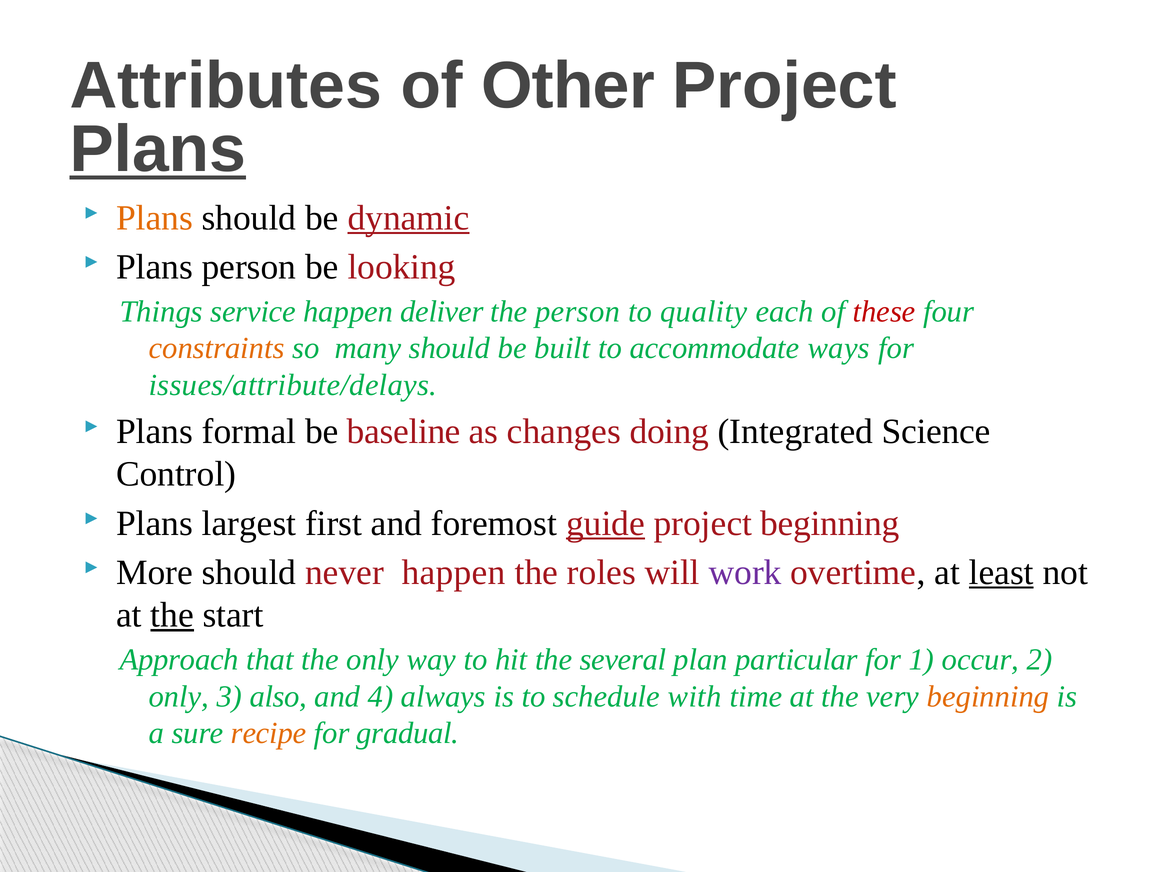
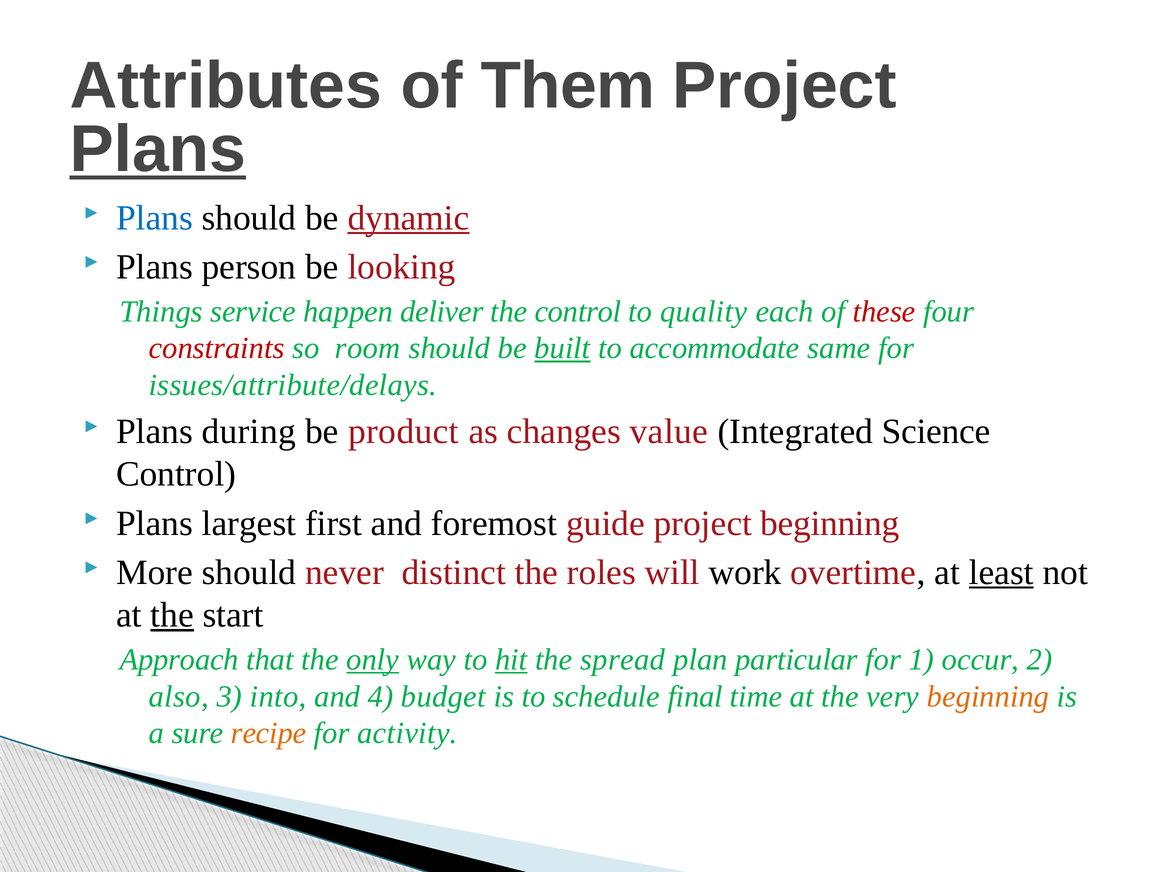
Other: Other -> Them
Plans at (155, 218) colour: orange -> blue
the person: person -> control
constraints colour: orange -> red
many: many -> room
built underline: none -> present
ways: ways -> same
formal: formal -> during
baseline: baseline -> product
doing: doing -> value
guide underline: present -> none
never happen: happen -> distinct
work colour: purple -> black
only at (373, 660) underline: none -> present
hit underline: none -> present
several: several -> spread
only at (179, 697): only -> also
also: also -> into
always: always -> budget
with: with -> final
gradual: gradual -> activity
